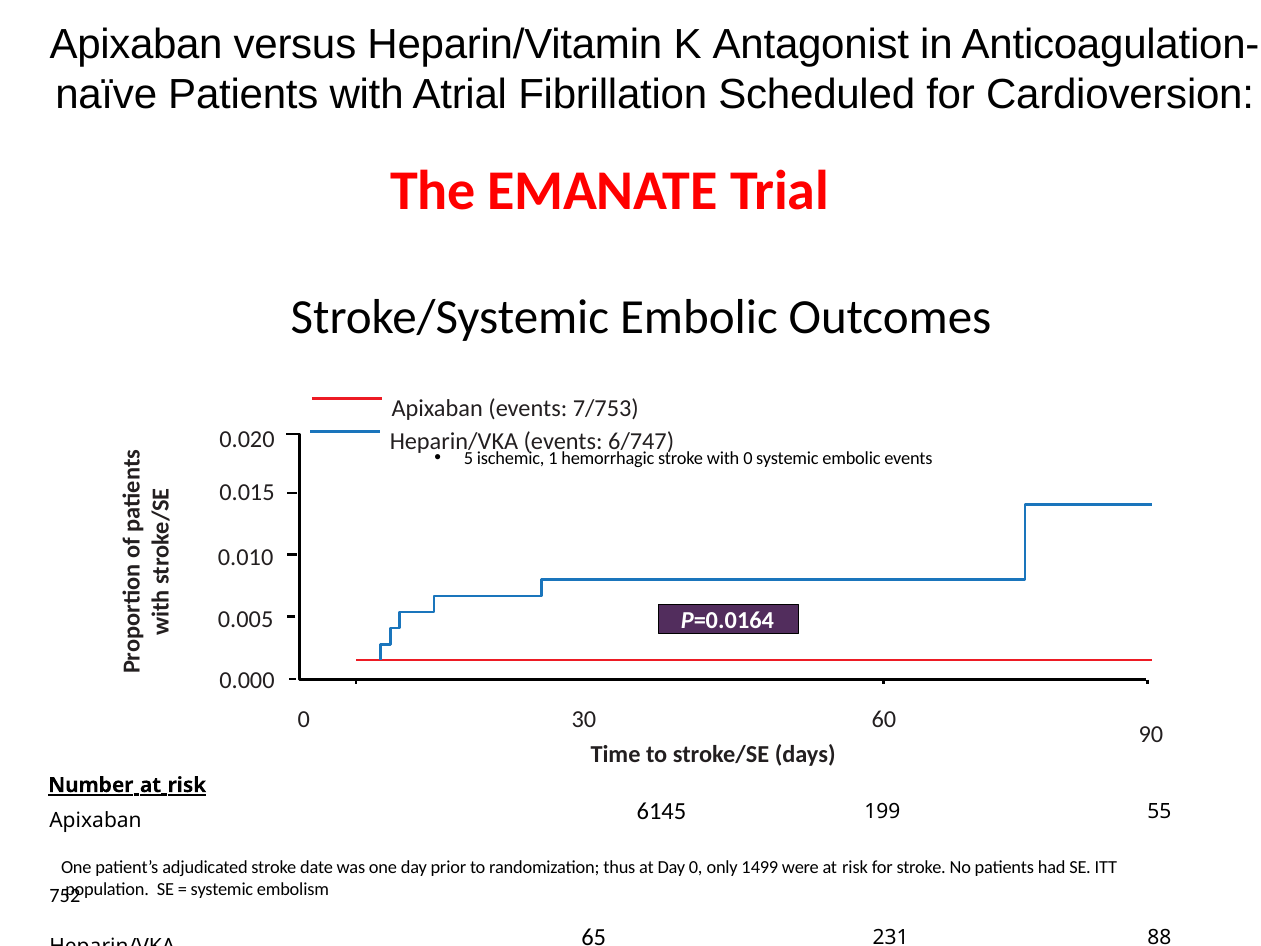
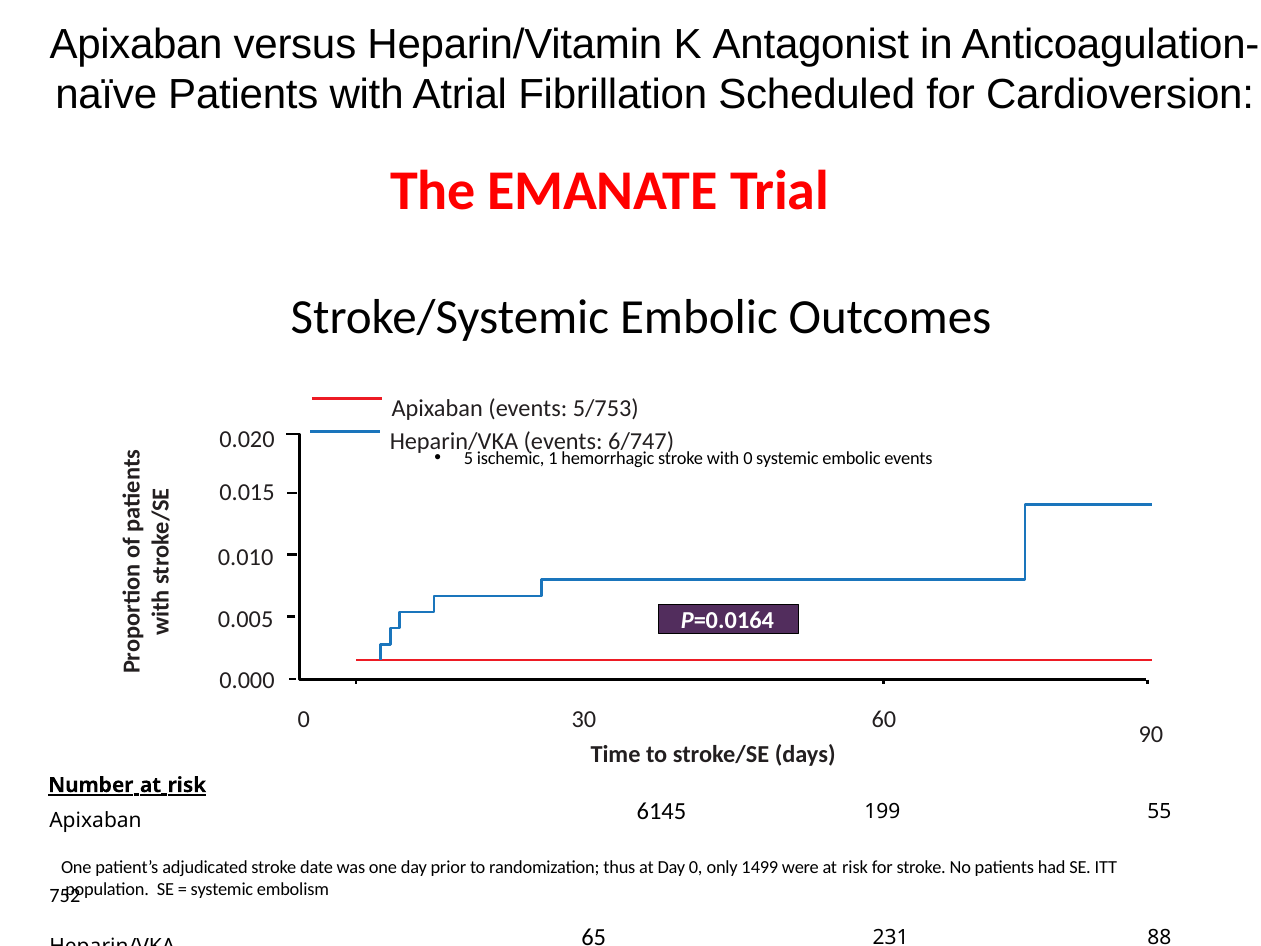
7/753: 7/753 -> 5/753
